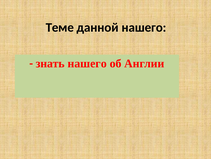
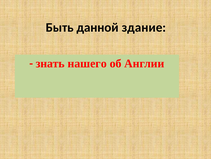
Теме: Теме -> Быть
данной нашего: нашего -> здание
